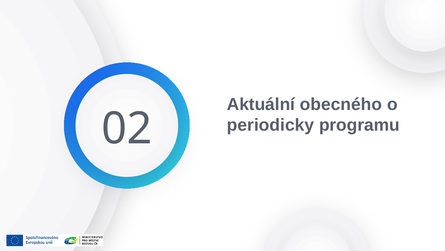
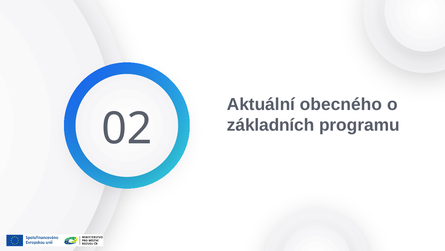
periodicky: periodicky -> základních
